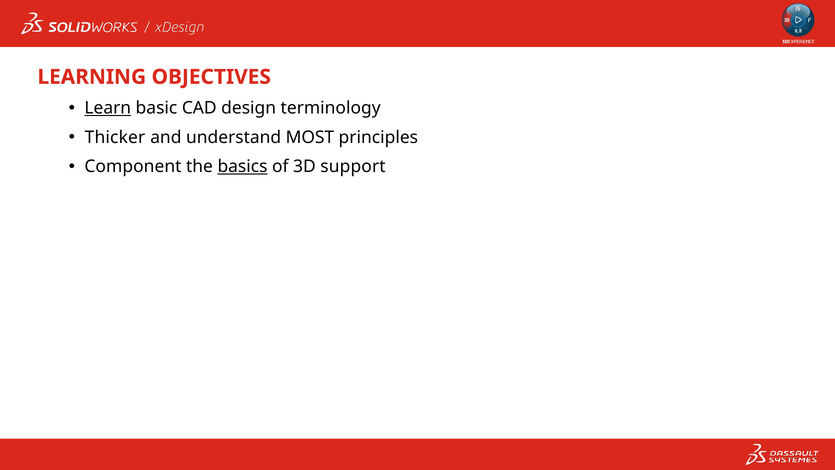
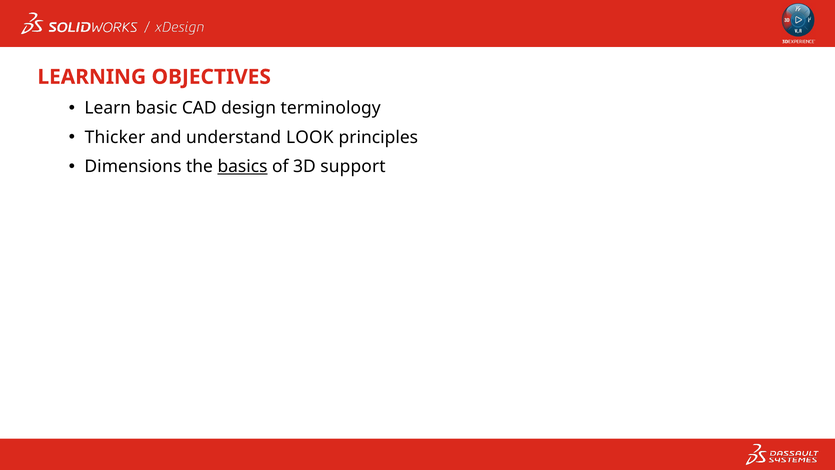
Learn underline: present -> none
MOST: MOST -> LOOK
Component: Component -> Dimensions
